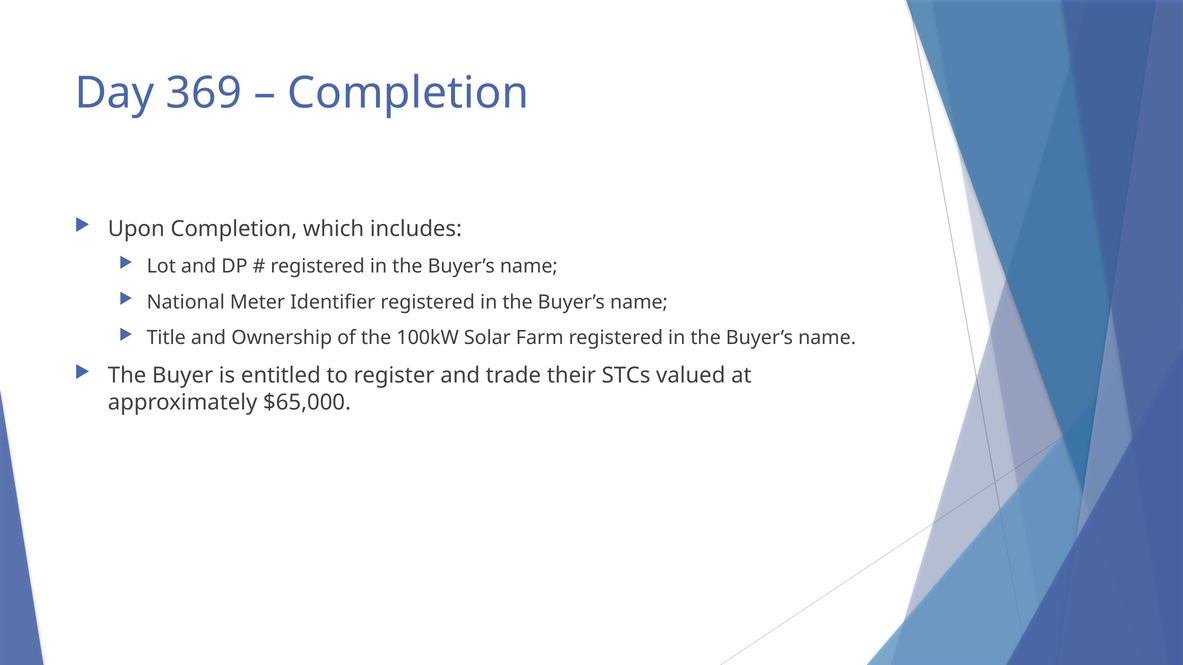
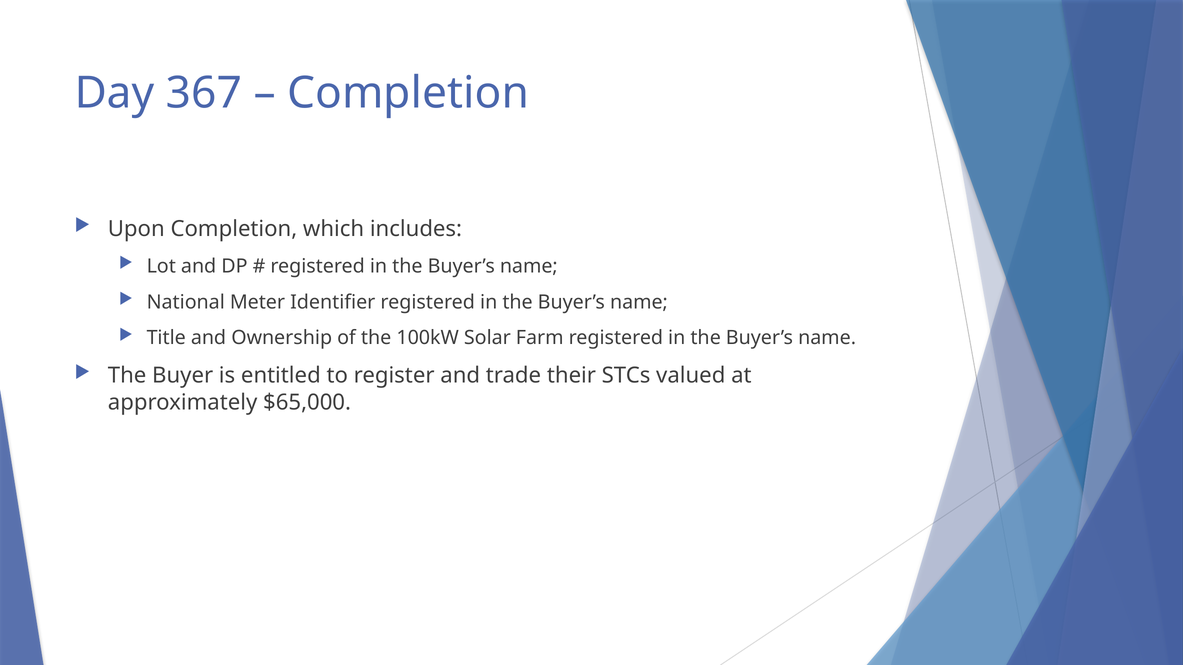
369: 369 -> 367
